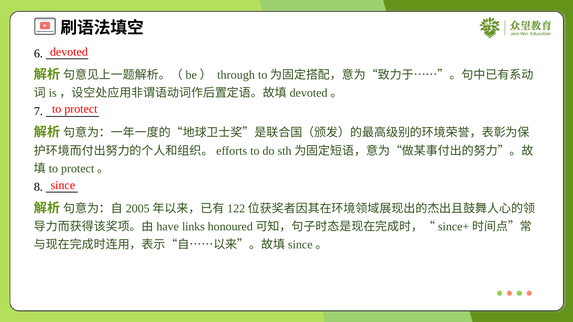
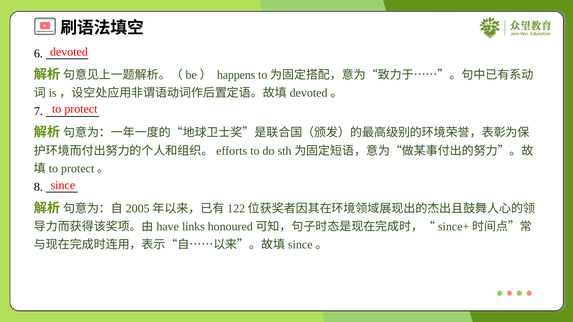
through: through -> happens
